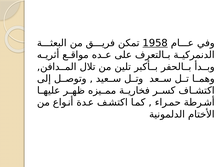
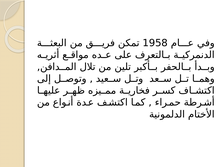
1958 underline: present -> none
